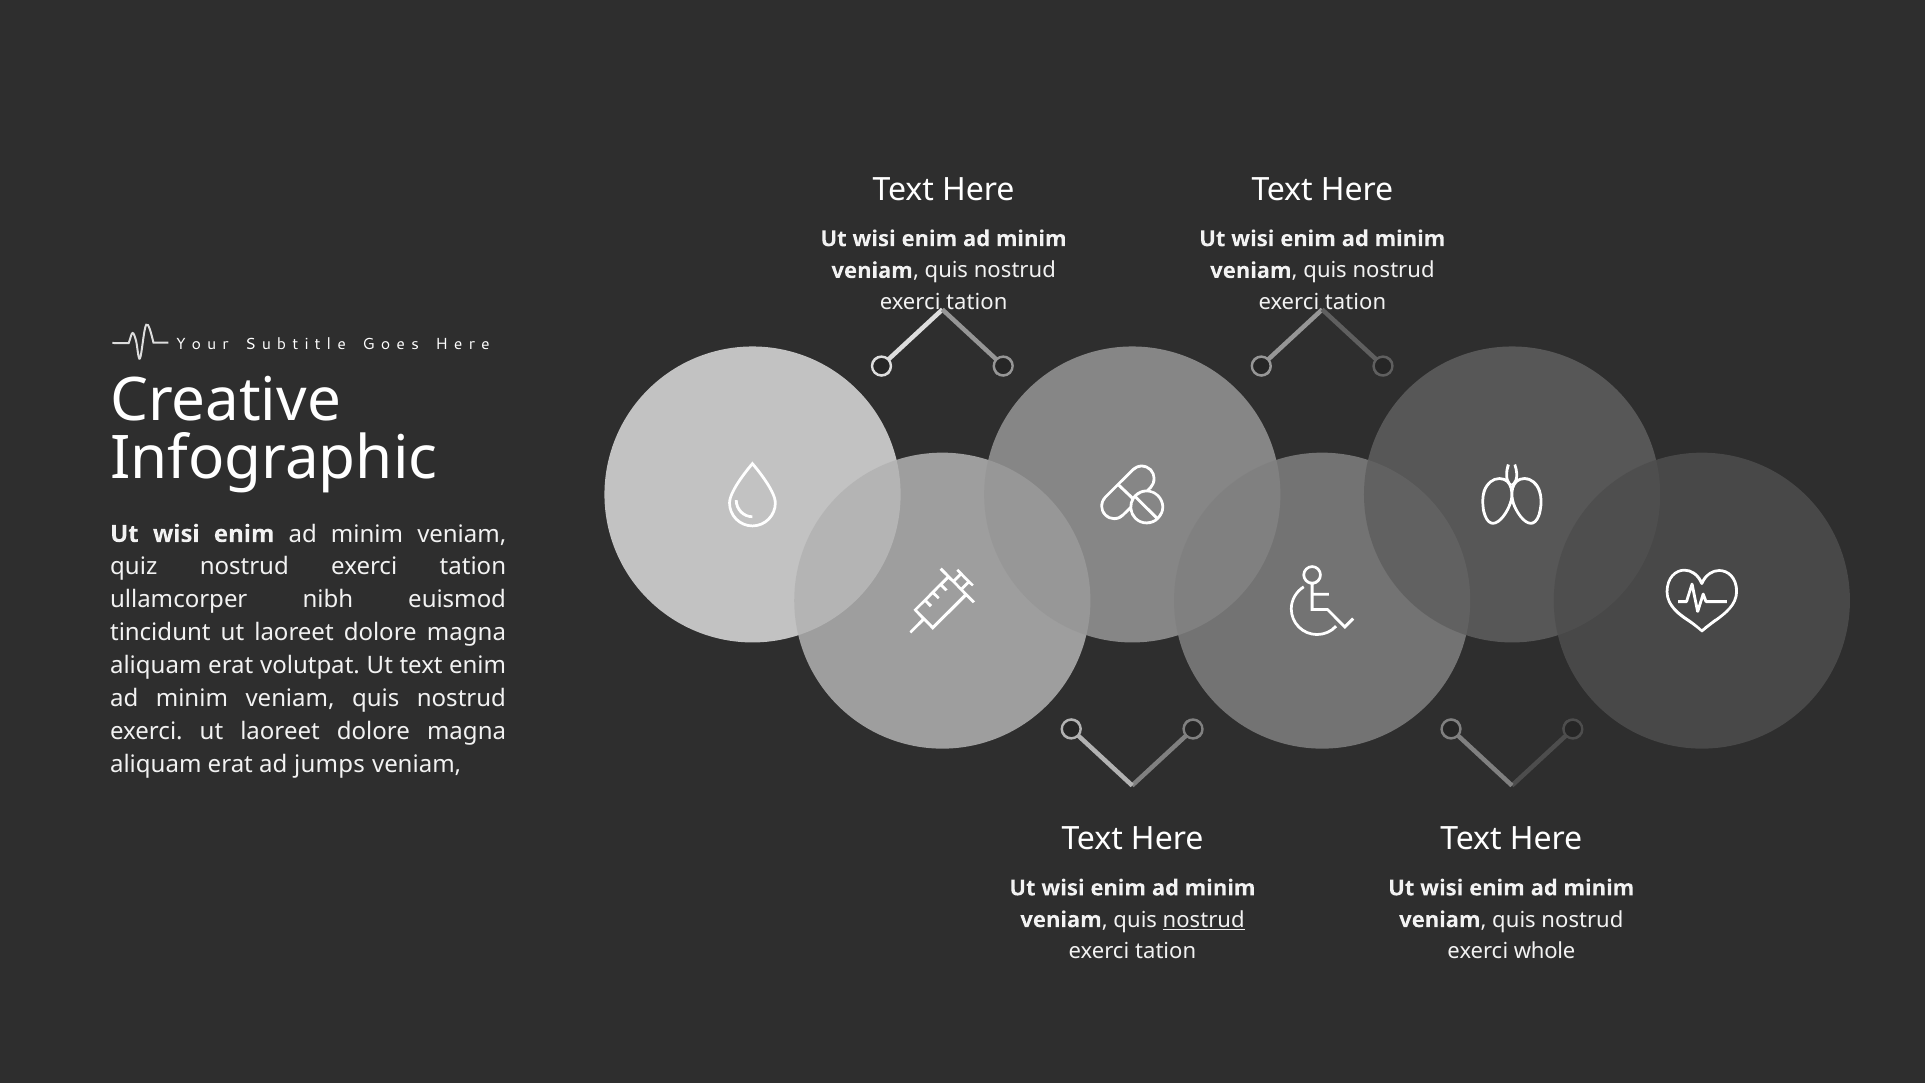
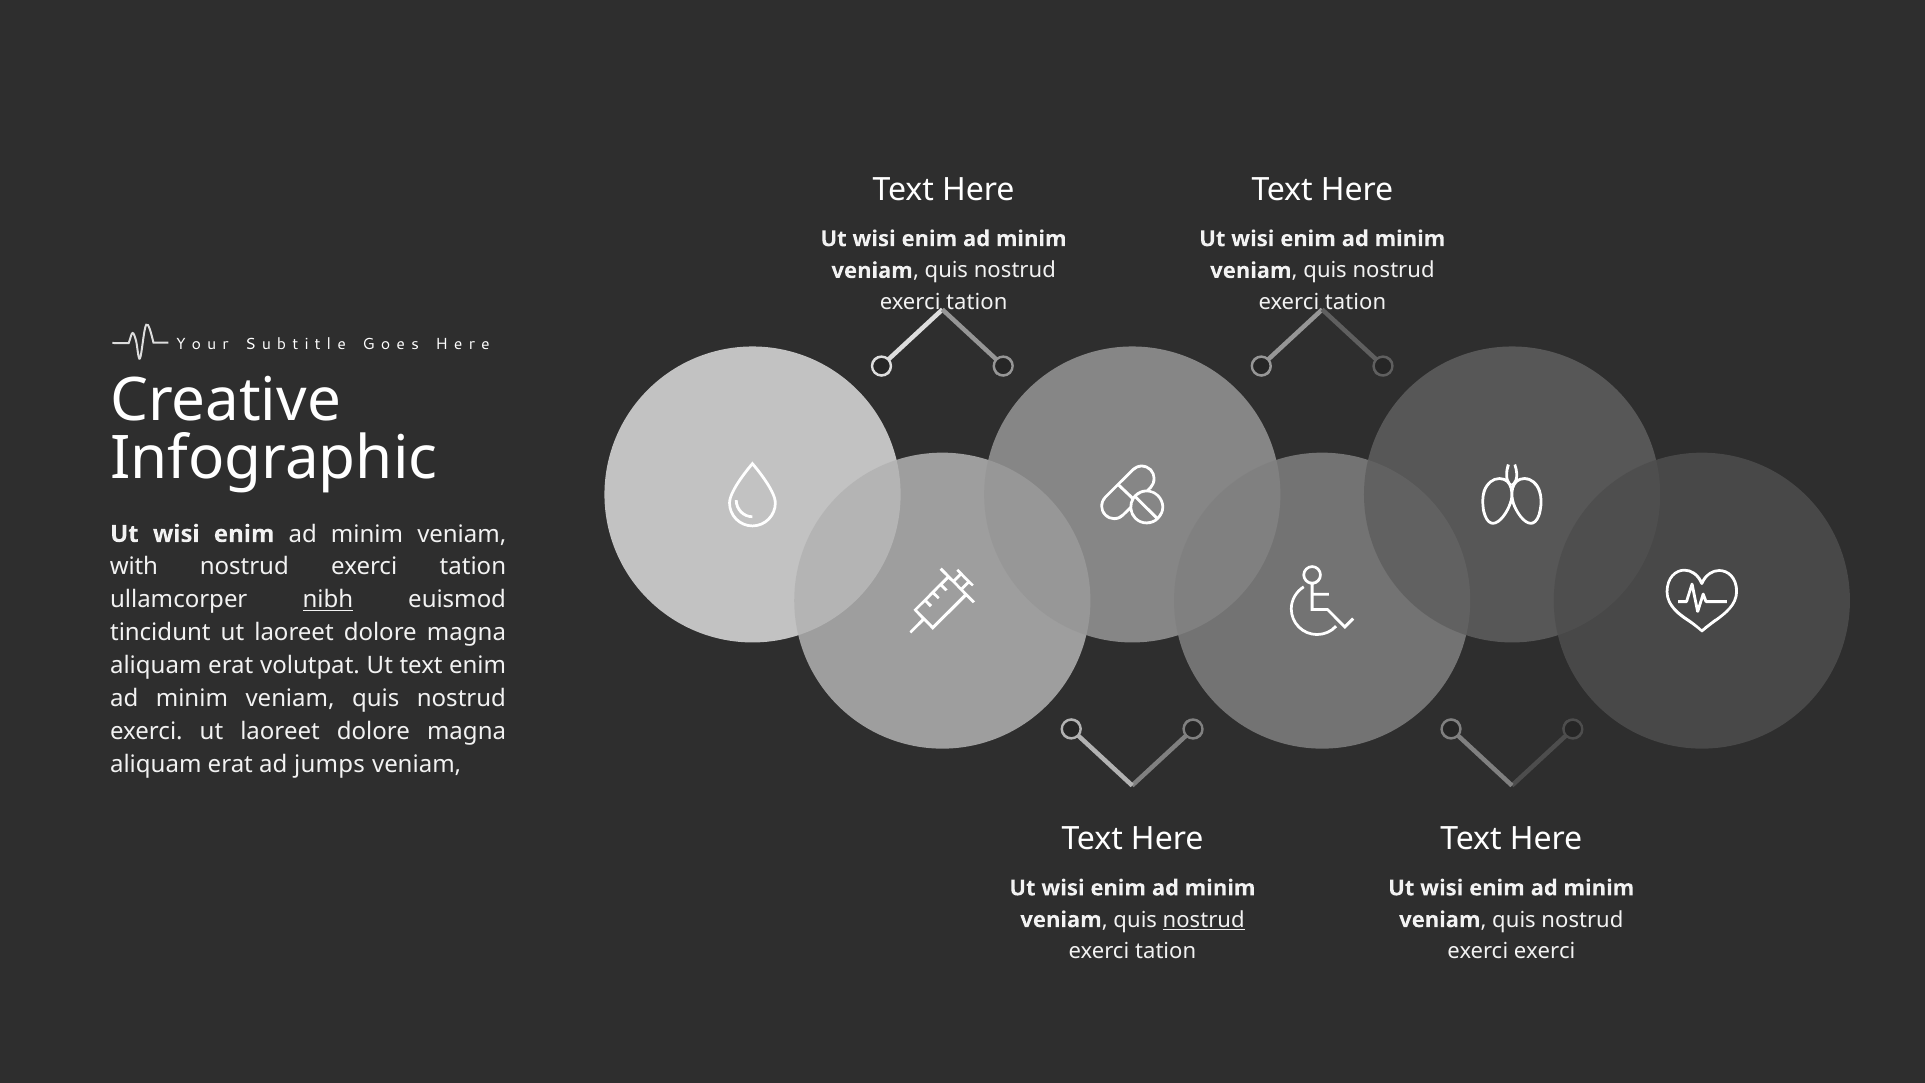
quiz: quiz -> with
nibh underline: none -> present
exerci whole: whole -> exerci
